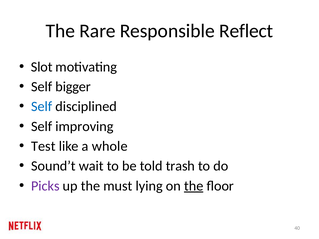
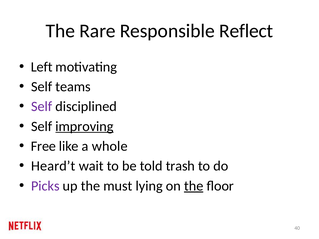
Slot: Slot -> Left
bigger: bigger -> teams
Self at (42, 107) colour: blue -> purple
improving underline: none -> present
Test: Test -> Free
Sound’t: Sound’t -> Heard’t
